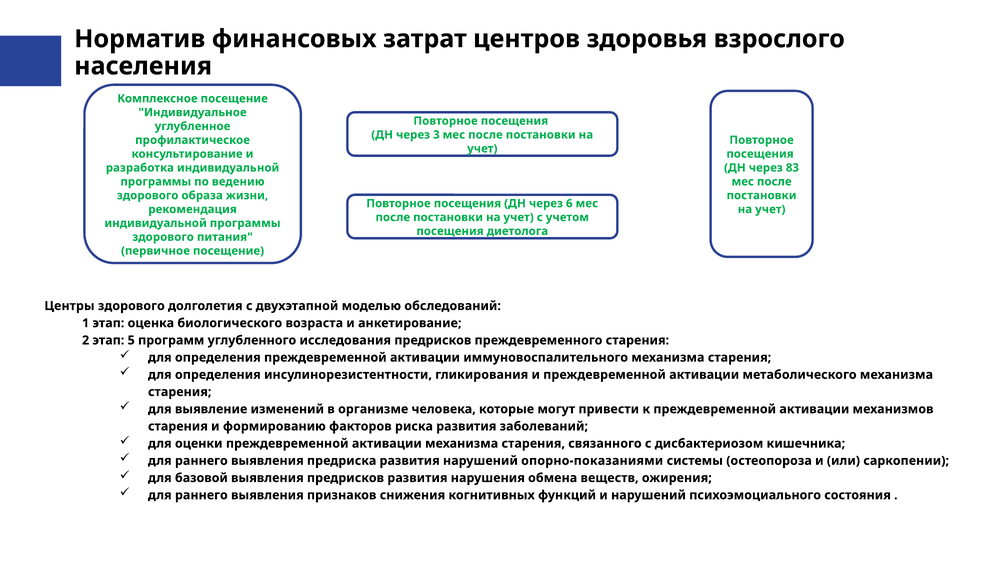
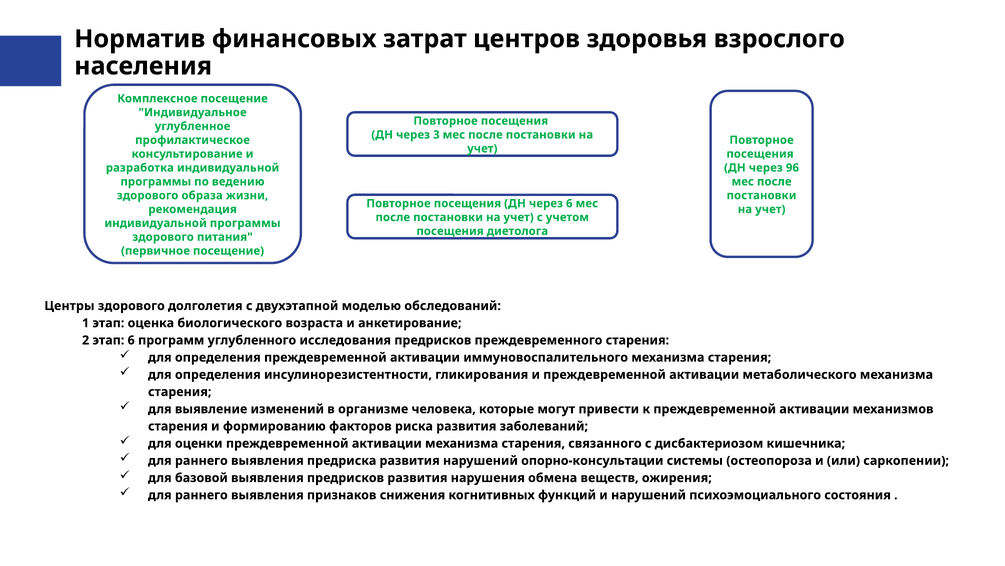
83: 83 -> 96
этап 5: 5 -> 6
опорно-показаниями: опорно-показаниями -> опорно-консультации
